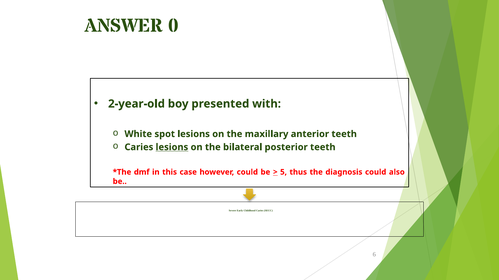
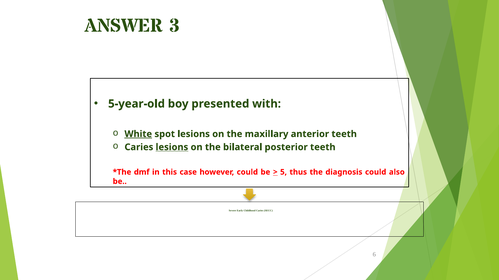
0: 0 -> 3
2-year-old: 2-year-old -> 5-year-old
White underline: none -> present
